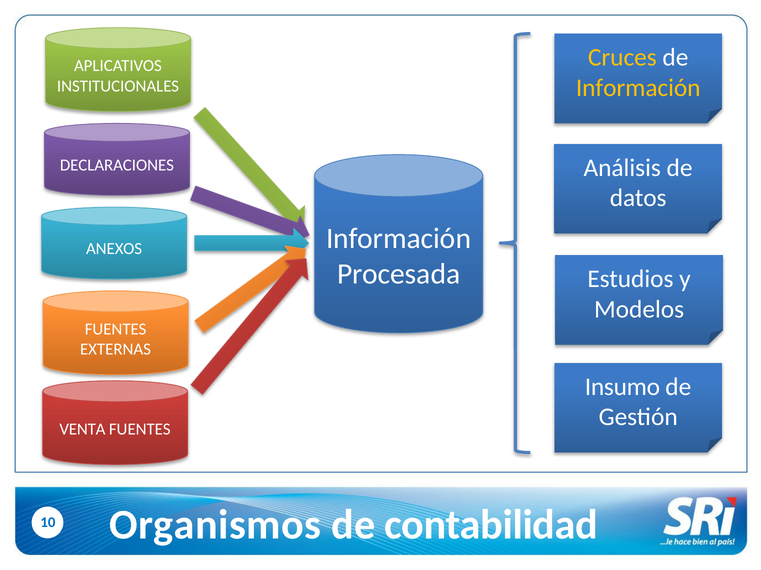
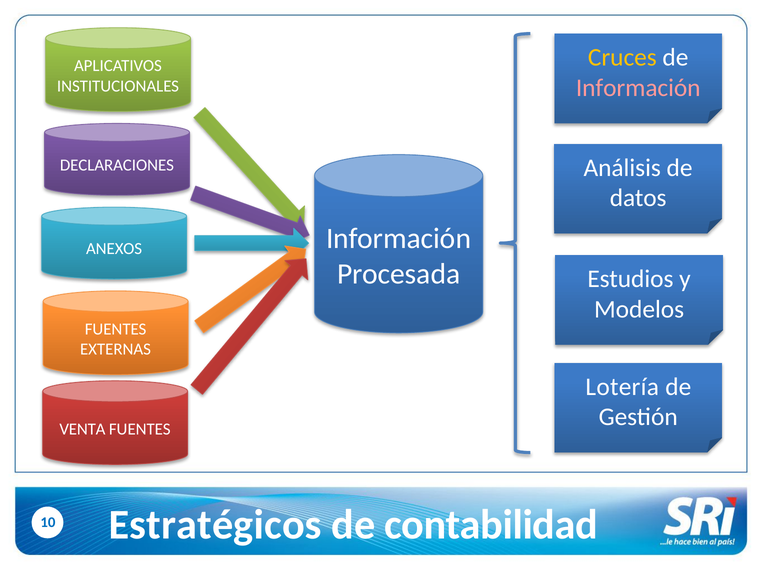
Información at (638, 88) colour: yellow -> pink
Insumo: Insumo -> Lotería
Organismos: Organismos -> Estratégicos
